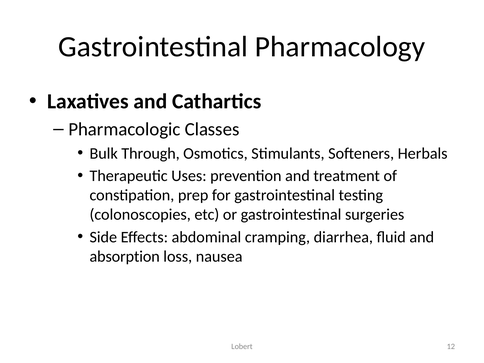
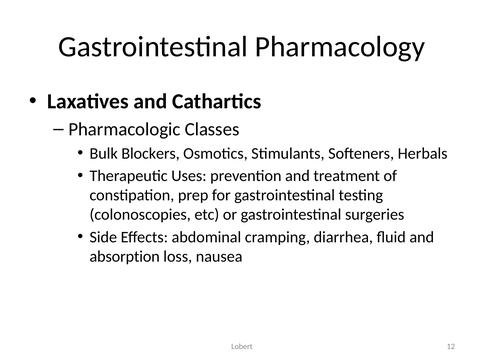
Through: Through -> Blockers
